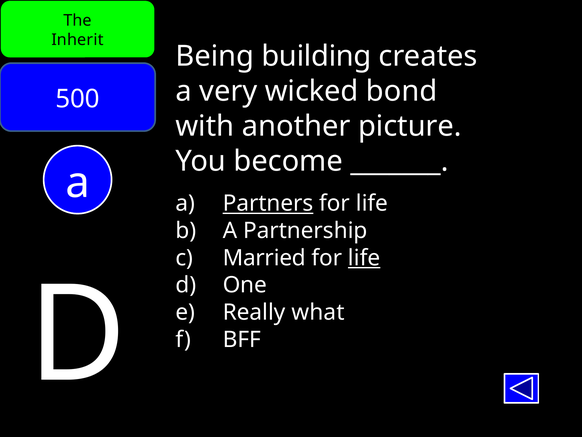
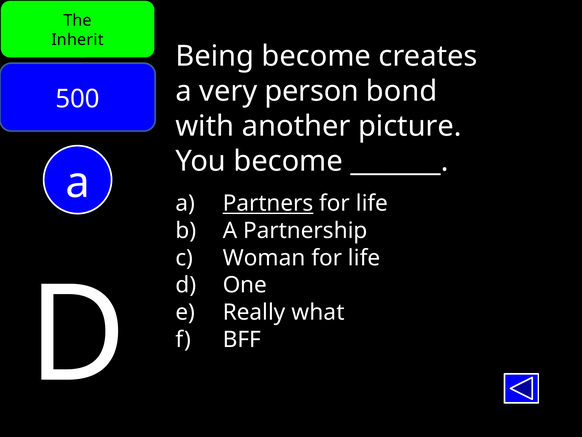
Being building: building -> become
wicked: wicked -> person
Married: Married -> Woman
life at (364, 258) underline: present -> none
